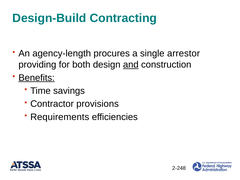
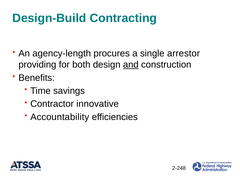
Benefits underline: present -> none
provisions: provisions -> innovative
Requirements: Requirements -> Accountability
